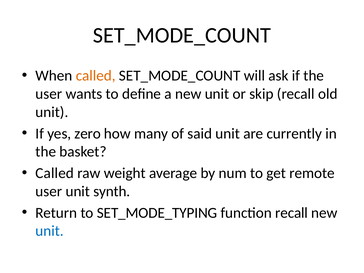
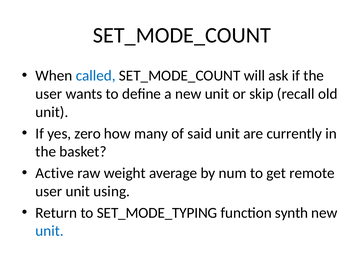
called at (96, 76) colour: orange -> blue
Called at (55, 173): Called -> Active
synth: synth -> using
function recall: recall -> synth
